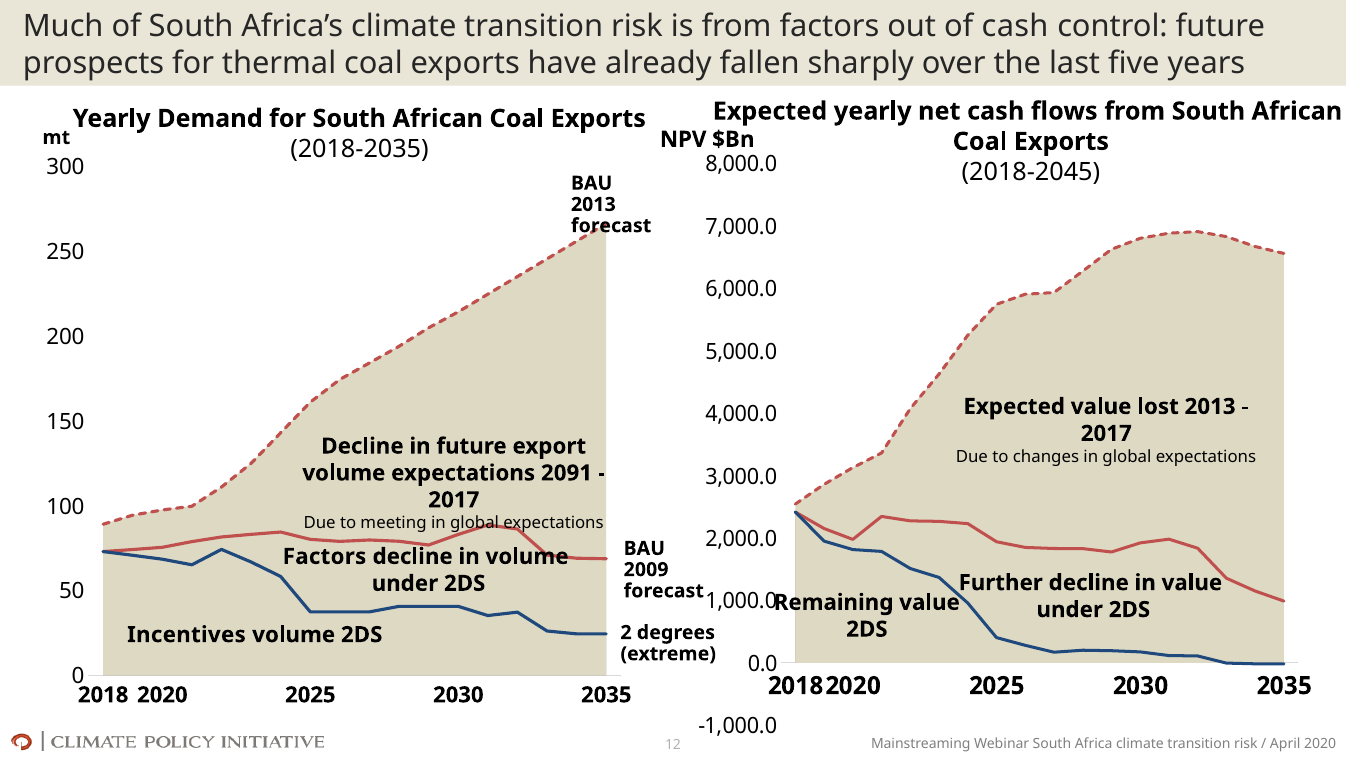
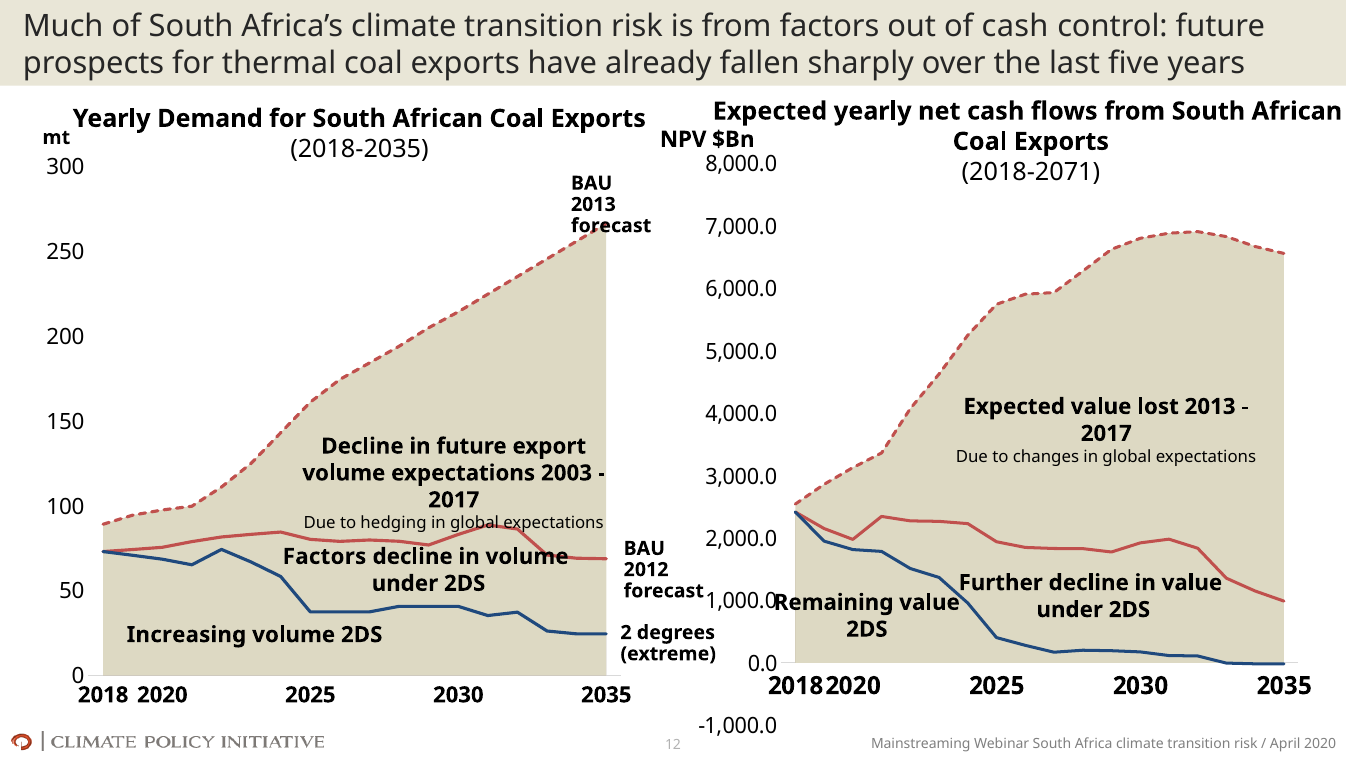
2018-2045: 2018-2045 -> 2018-2071
2091: 2091 -> 2003
meeting: meeting -> hedging
2009: 2009 -> 2012
Incentives: Incentives -> Increasing
